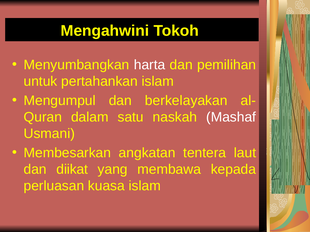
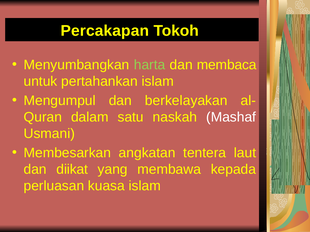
Mengahwini: Mengahwini -> Percakapan
harta colour: white -> light green
pemilihan: pemilihan -> membaca
